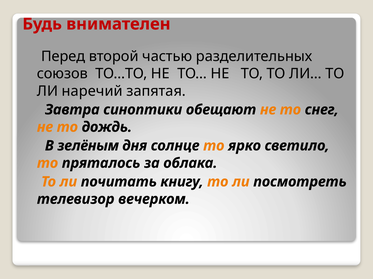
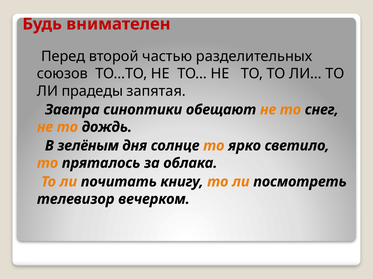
наречий: наречий -> прадеды
